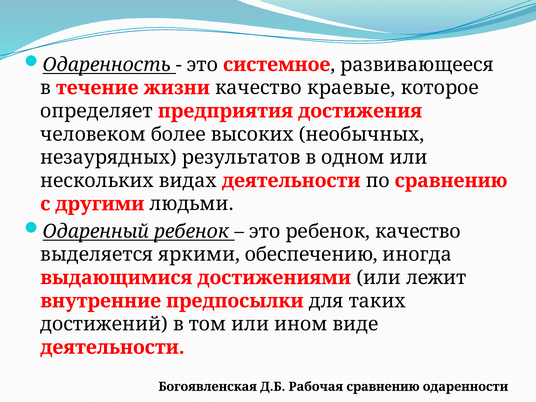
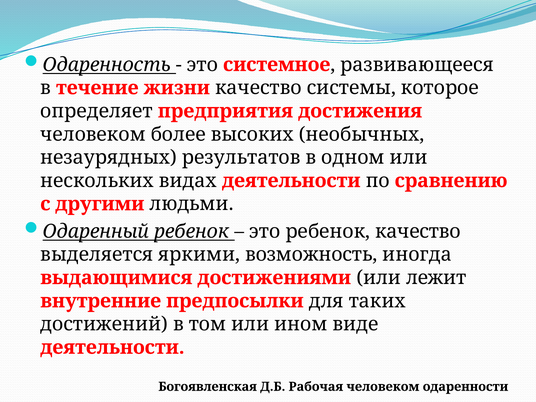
краевые: краевые -> системы
обеспечению: обеспечению -> возможность
Рабочая сравнению: сравнению -> человеком
